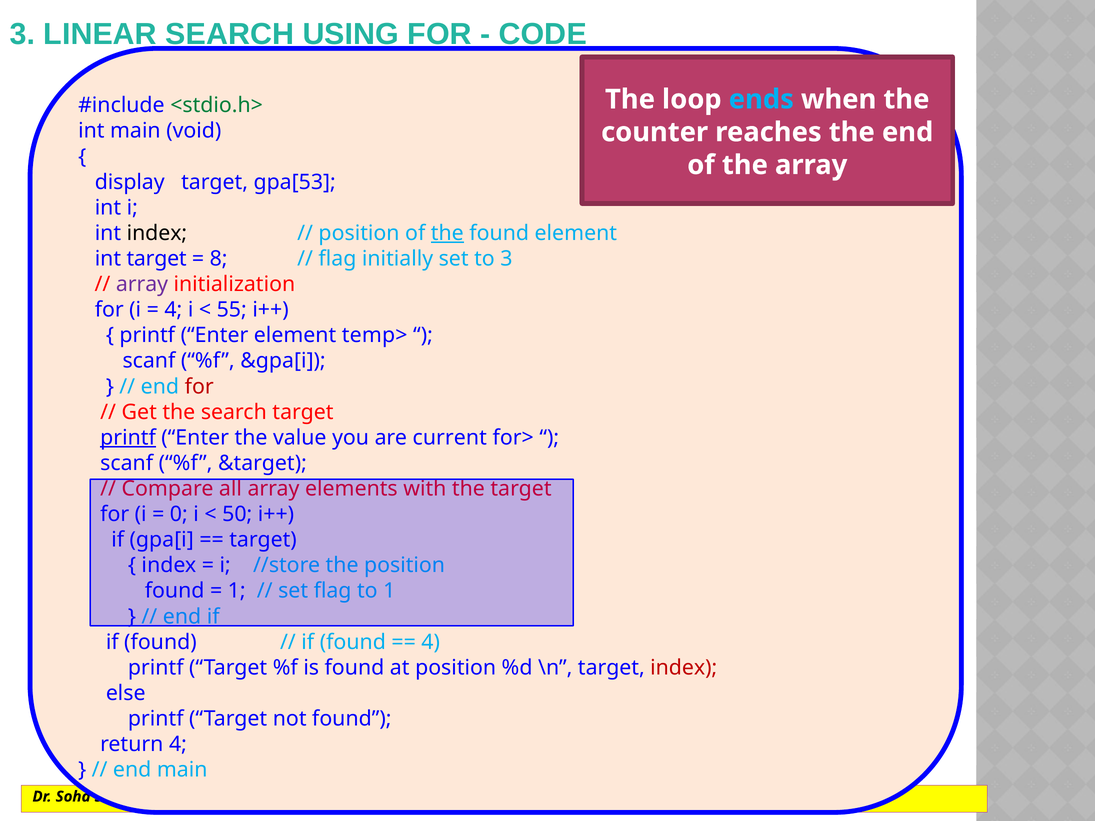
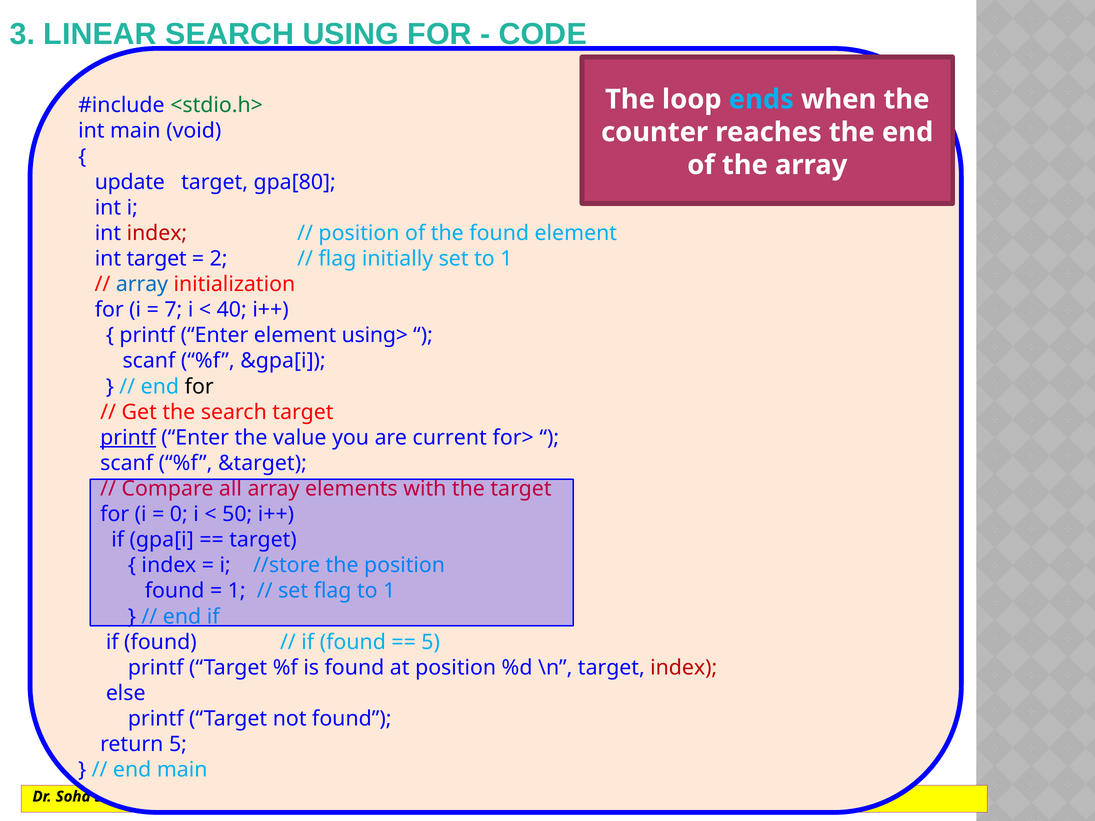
display: display -> update
gpa[53: gpa[53 -> gpa[80
index at (157, 233) colour: black -> red
the at (447, 233) underline: present -> none
8: 8 -> 2
set to 3: 3 -> 1
array at (142, 284) colour: purple -> blue
4 at (173, 310): 4 -> 7
55: 55 -> 40
temp>: temp> -> using>
for at (199, 387) colour: red -> black
4 at (431, 642): 4 -> 5
return 4: 4 -> 5
